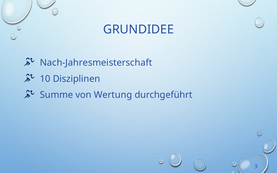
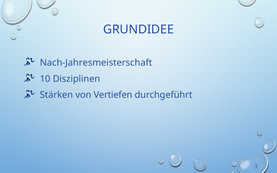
Summe: Summe -> Stärken
Wertung: Wertung -> Vertiefen
